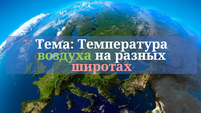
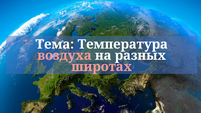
воздуха colour: light green -> pink
